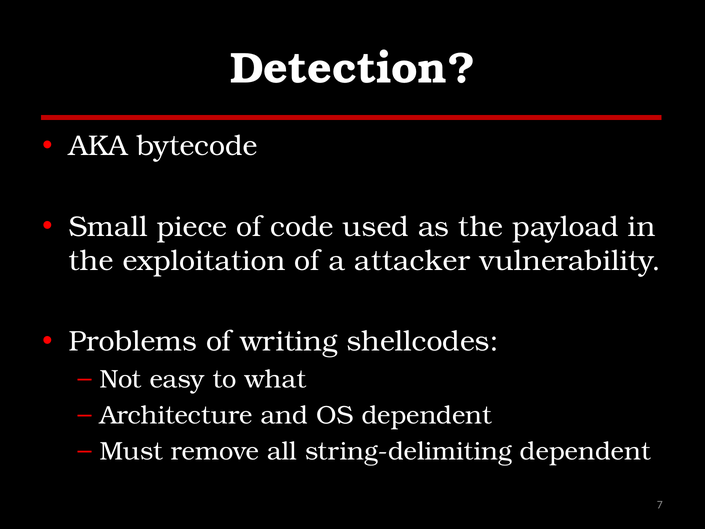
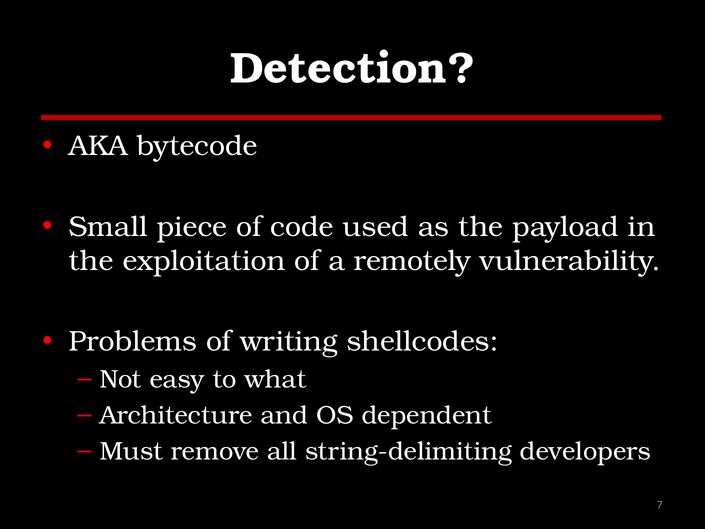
attacker: attacker -> remotely
string-delimiting dependent: dependent -> developers
